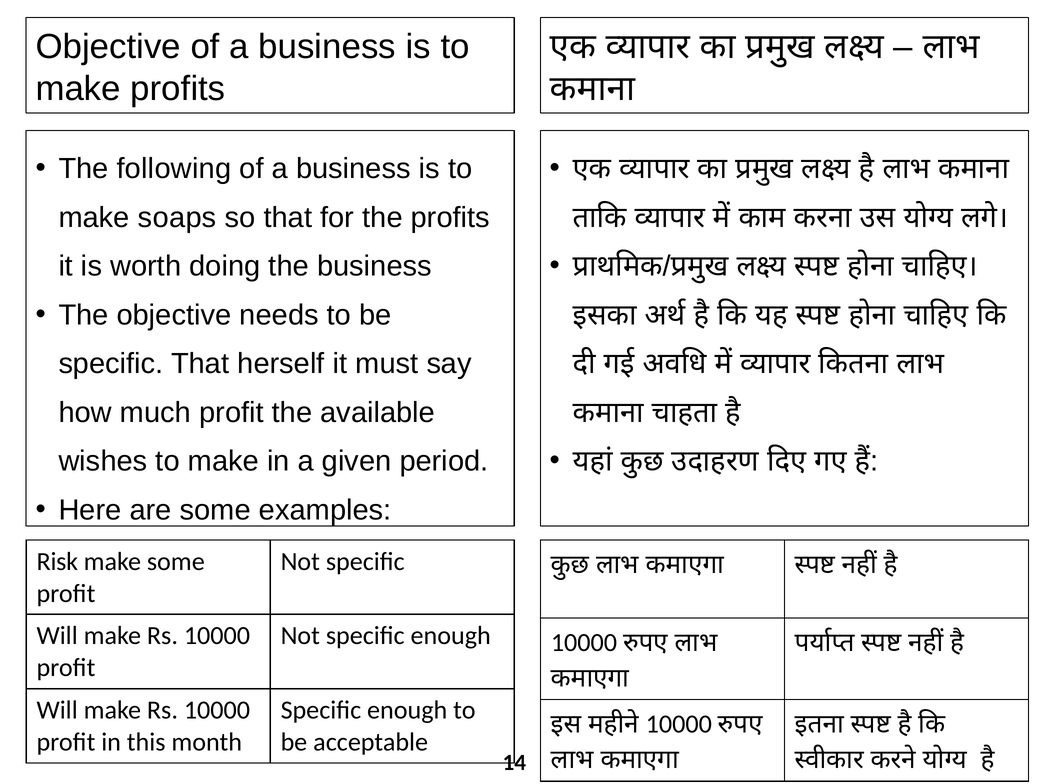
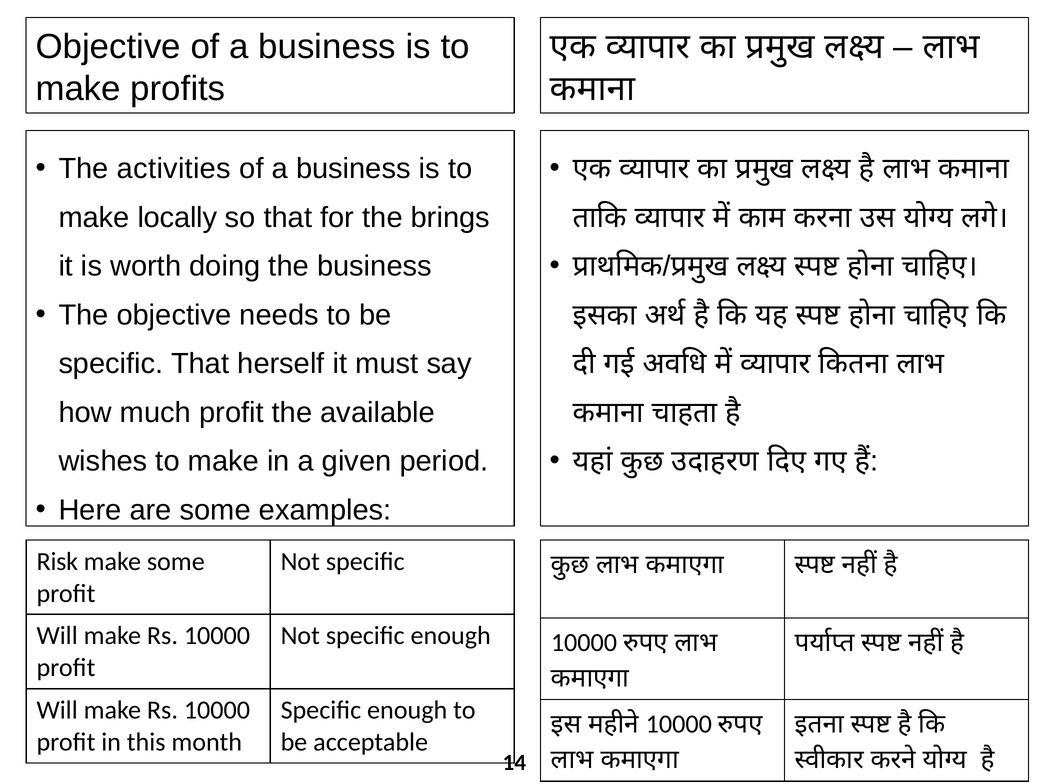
following: following -> activities
soaps: soaps -> locally
the profits: profits -> brings
